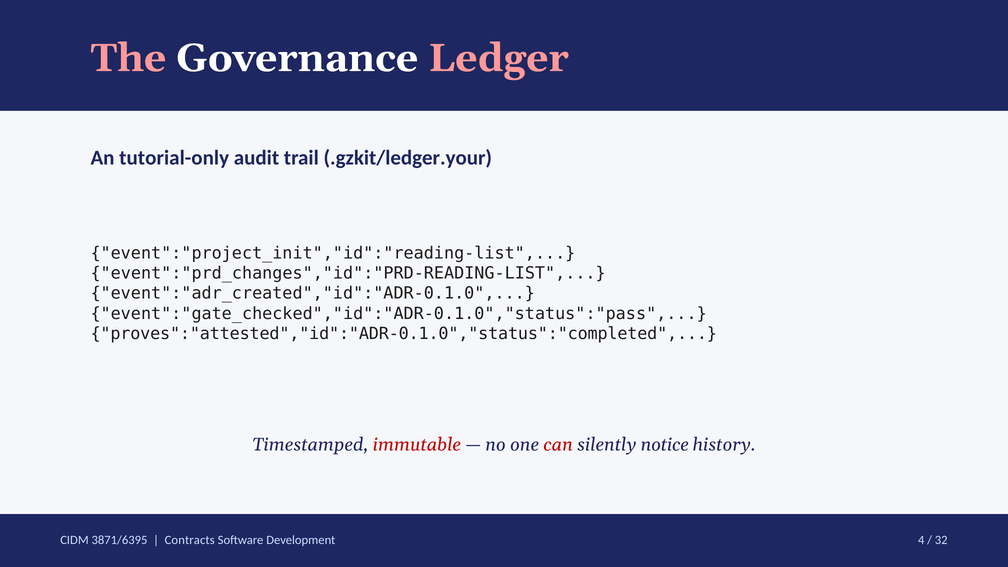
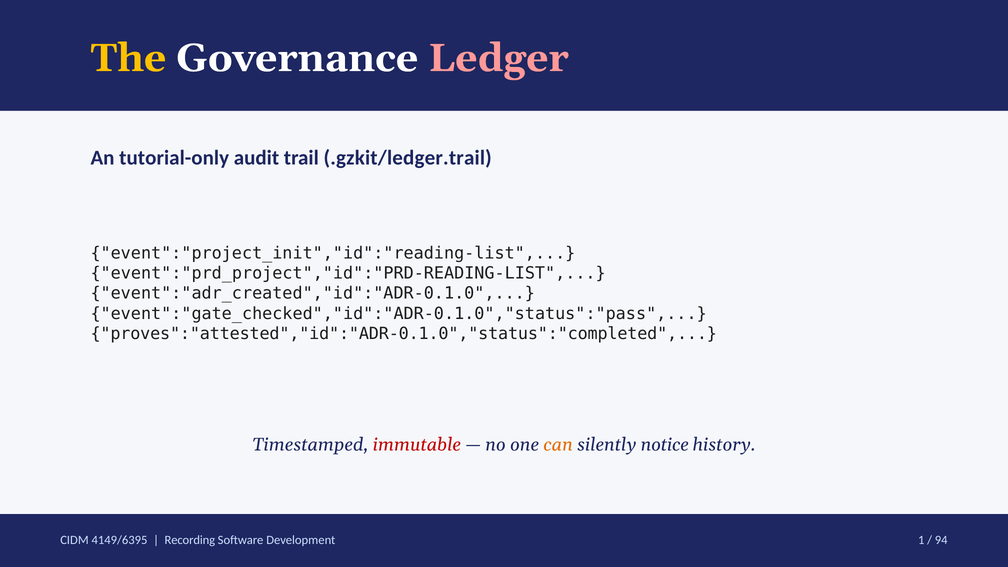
The colour: pink -> yellow
.gzkit/ledger.your: .gzkit/ledger.your -> .gzkit/ledger.trail
event":"prd_changes","id":"PRD-READING-LIST: event":"prd_changes","id":"PRD-READING-LIST -> event":"prd_project","id":"PRD-READING-LIST
can colour: red -> orange
3871/6395: 3871/6395 -> 4149/6395
Contracts: Contracts -> Recording
4: 4 -> 1
32: 32 -> 94
